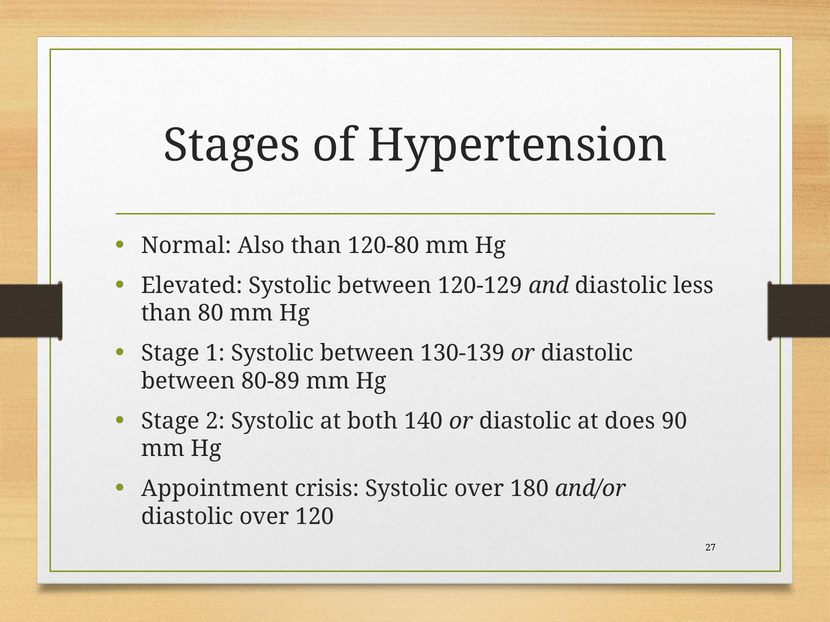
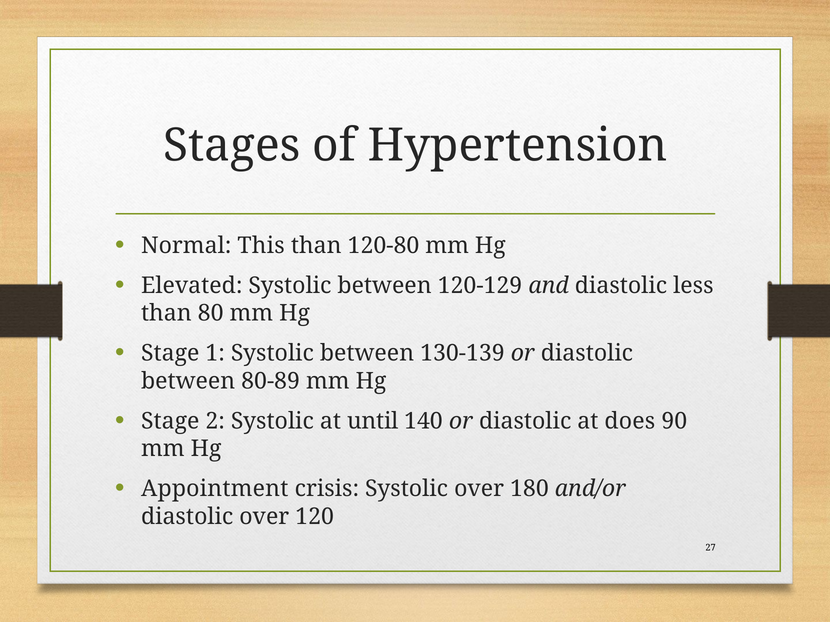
Also: Also -> This
both: both -> until
